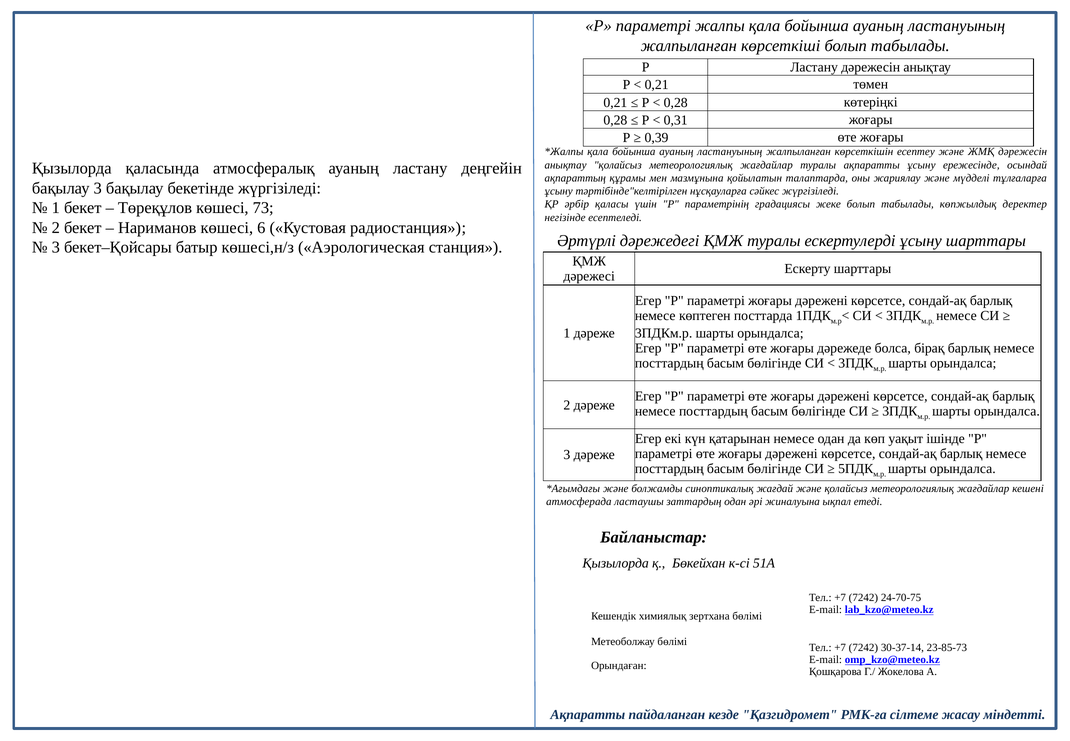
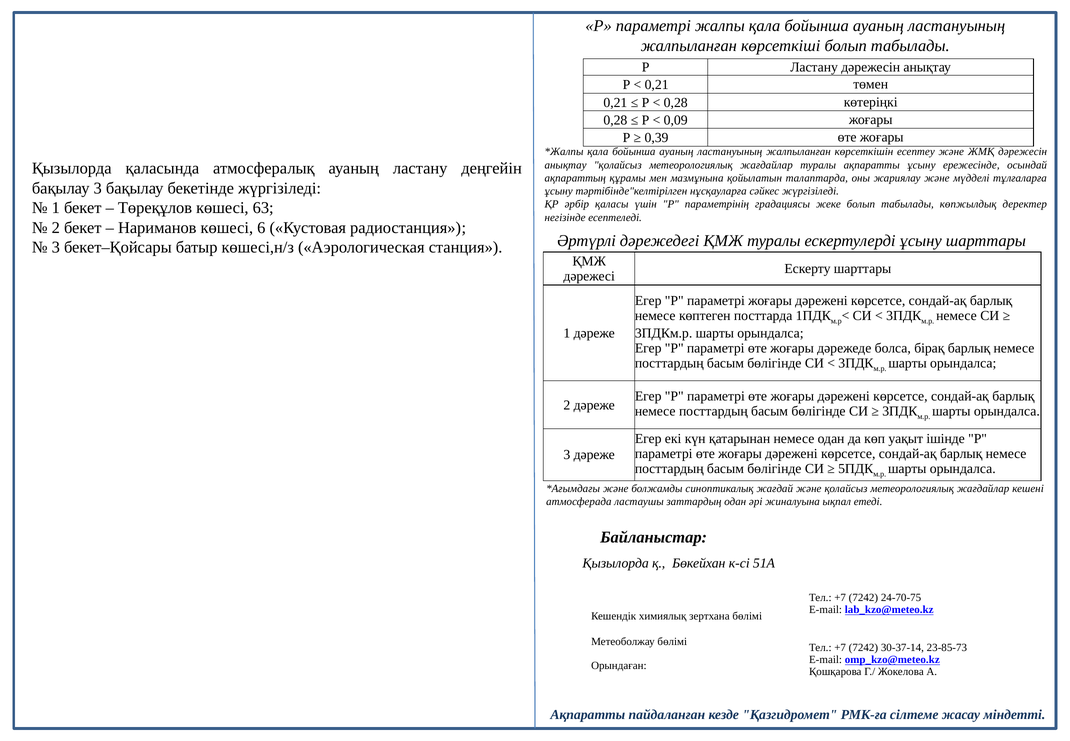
0,31: 0,31 -> 0,09
73: 73 -> 63
